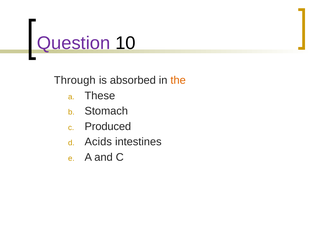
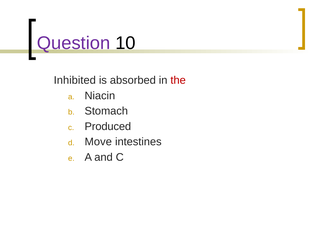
Through: Through -> Inhibited
the colour: orange -> red
These: These -> Niacin
Acids: Acids -> Move
